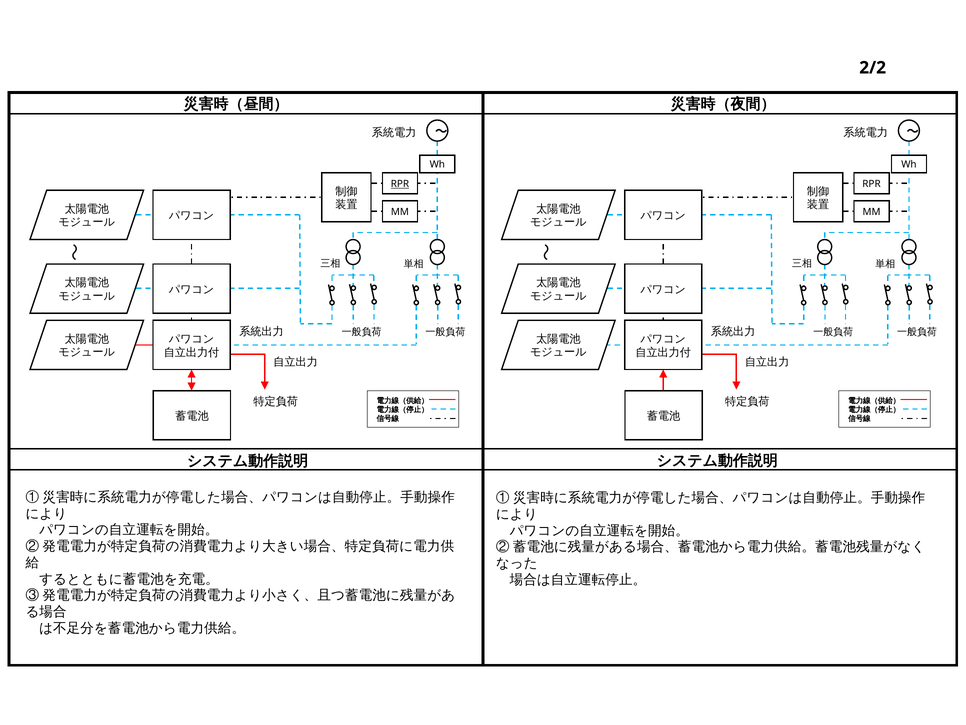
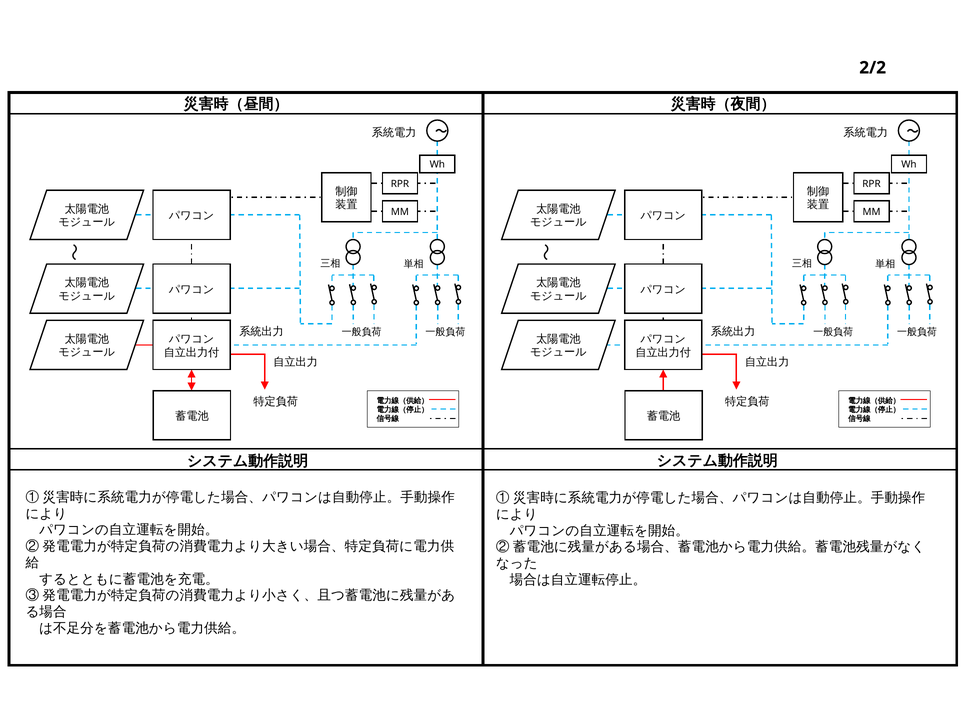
RPR at (400, 184) underline: present -> none
